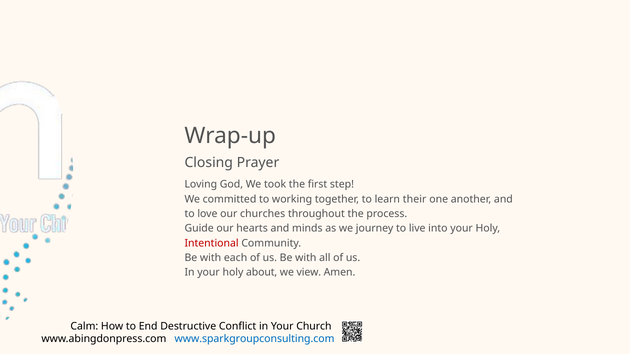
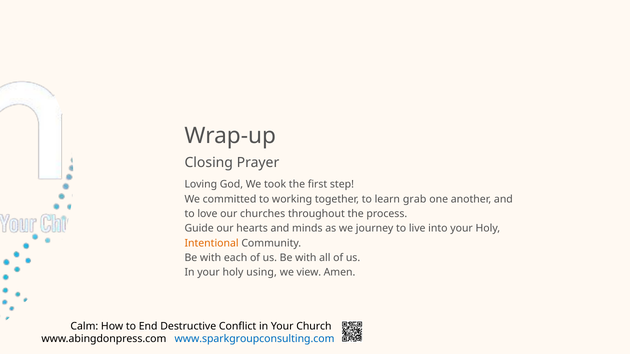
their: their -> grab
Intentional colour: red -> orange
about: about -> using
